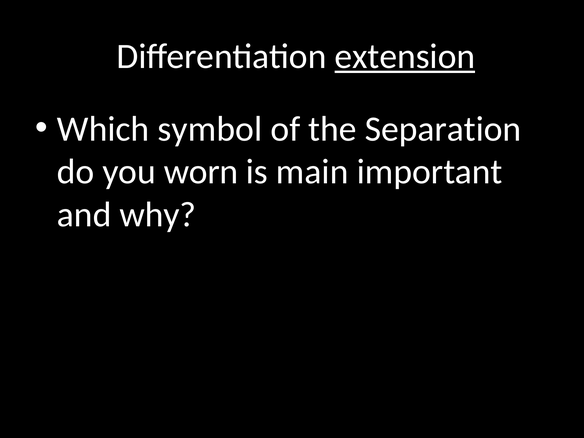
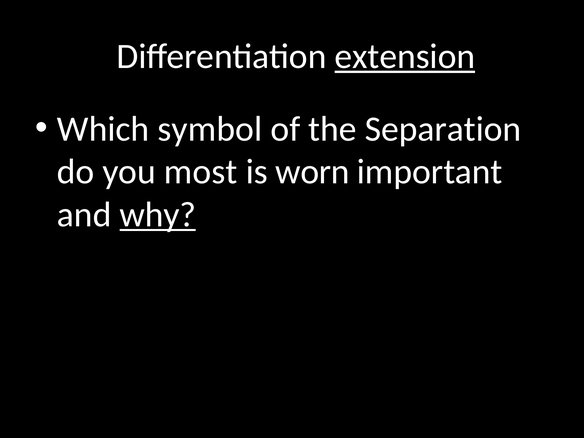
worn: worn -> most
main: main -> worn
why underline: none -> present
